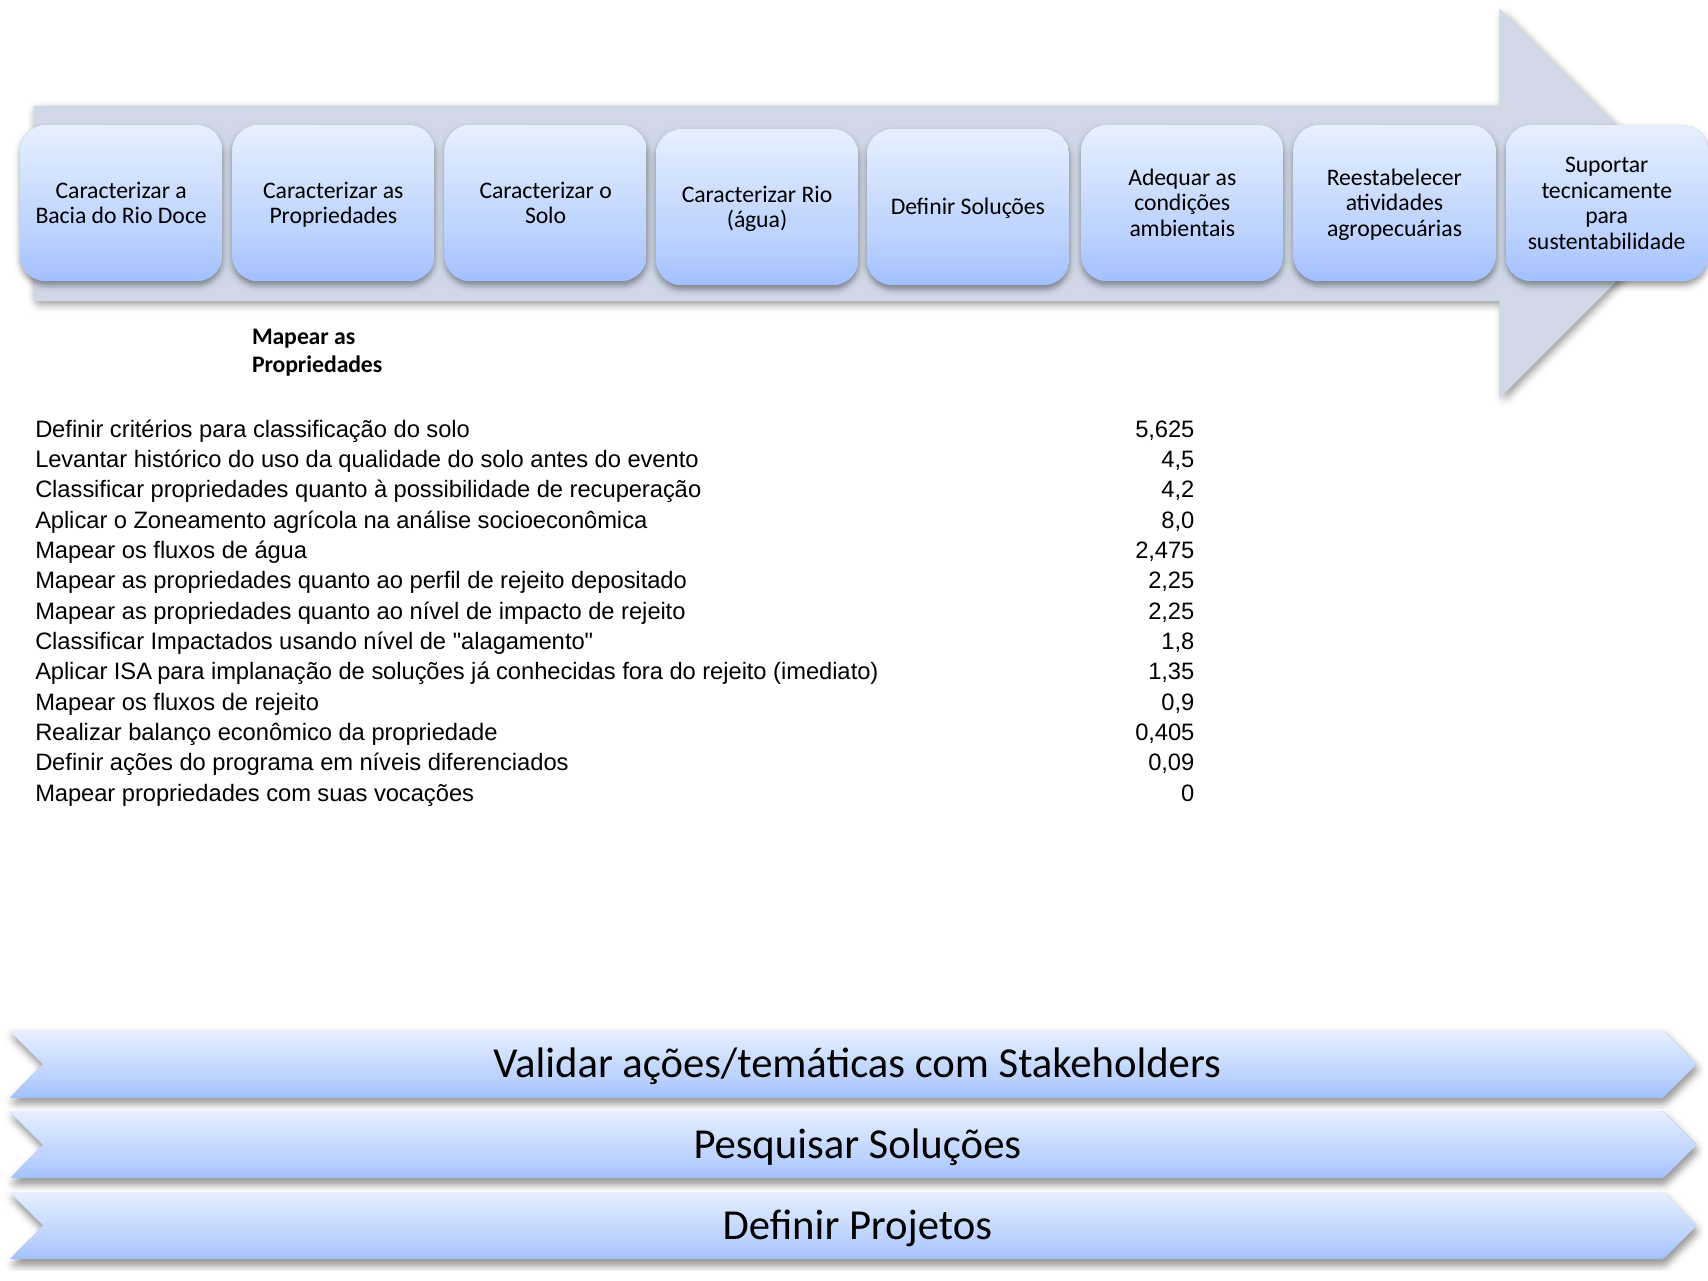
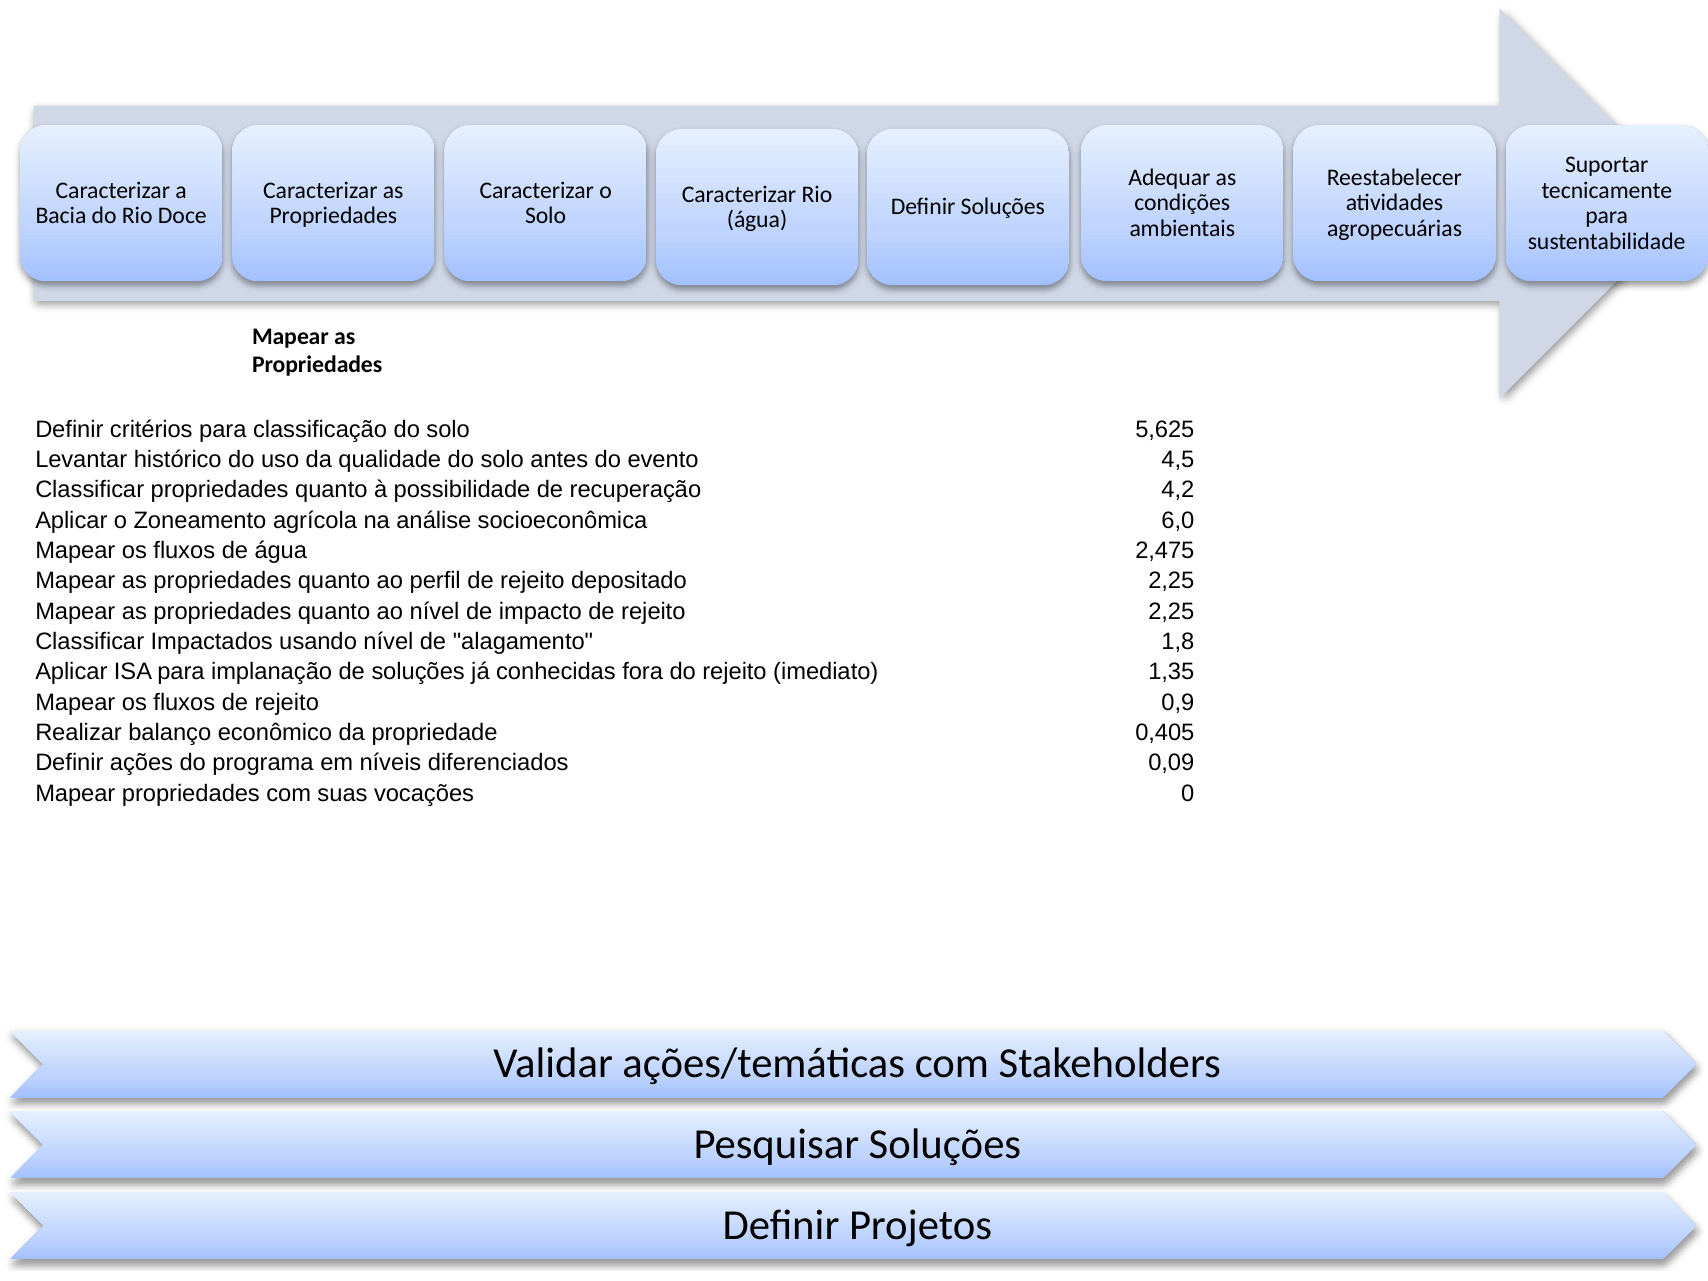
8,0: 8,0 -> 6,0
